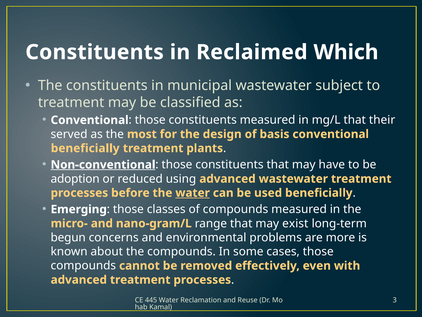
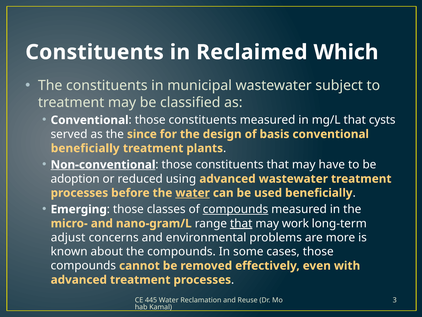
their: their -> cysts
most: most -> since
compounds at (236, 209) underline: none -> present
that at (241, 223) underline: none -> present
exist: exist -> work
begun: begun -> adjust
